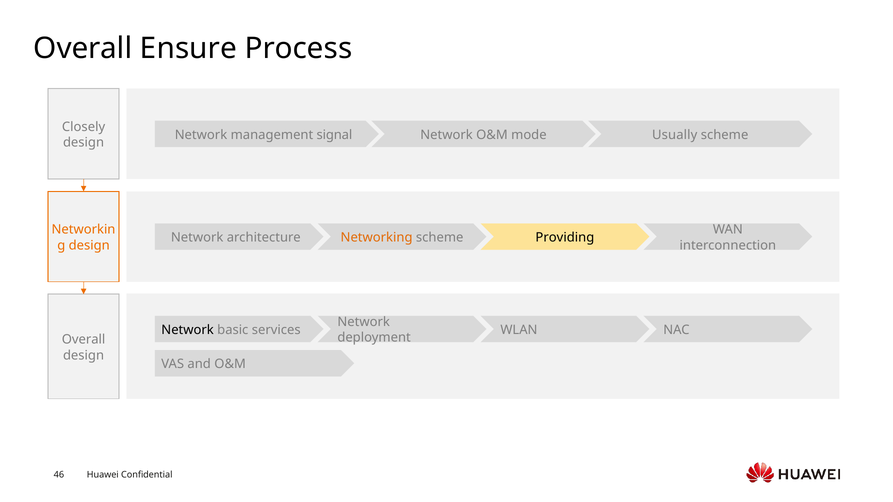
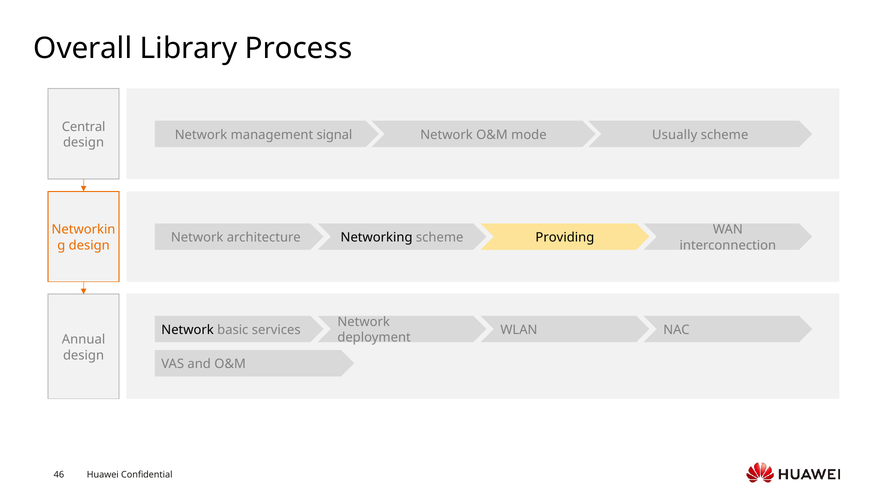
Ensure: Ensure -> Library
Closely: Closely -> Central
Networking colour: orange -> black
Overall at (84, 340): Overall -> Annual
